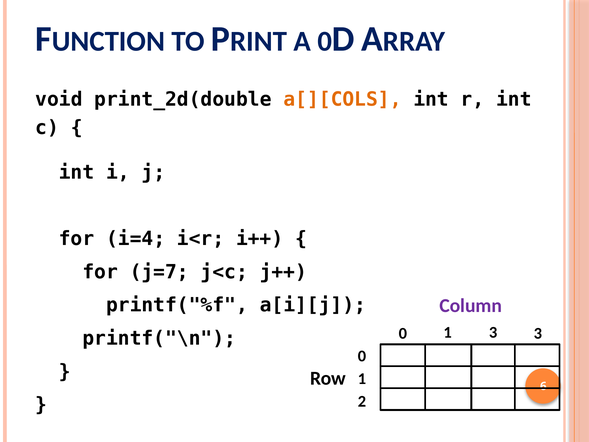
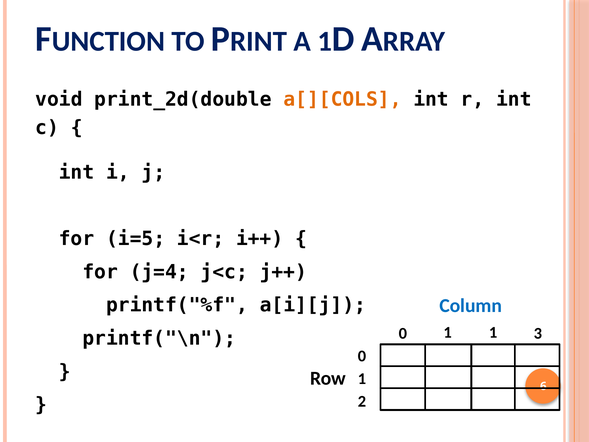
A 0: 0 -> 1
i=4: i=4 -> i=5
j=7: j=7 -> j=4
Column colour: purple -> blue
1 3: 3 -> 1
